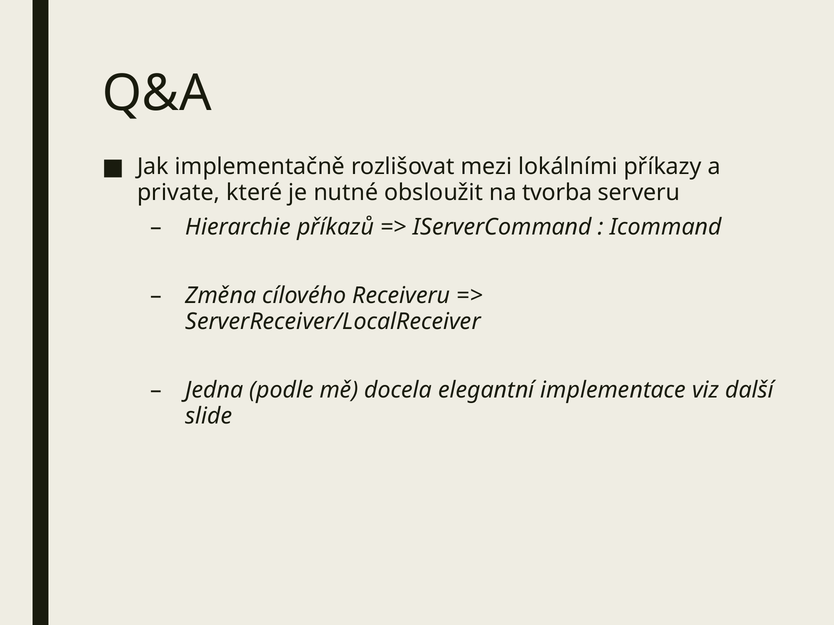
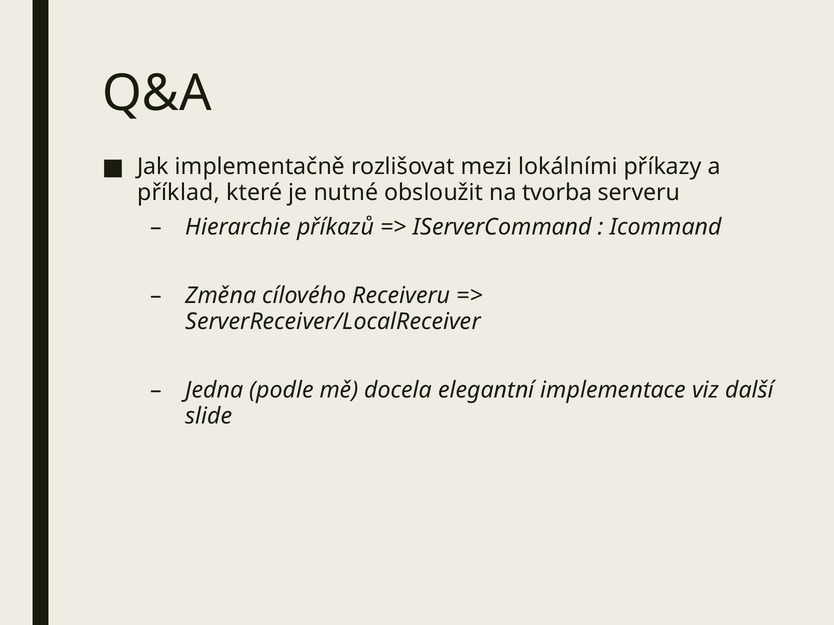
private: private -> příklad
